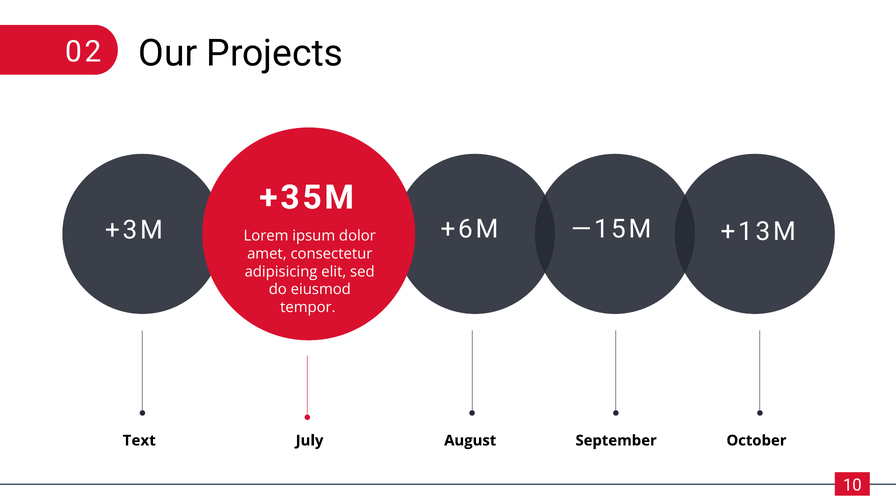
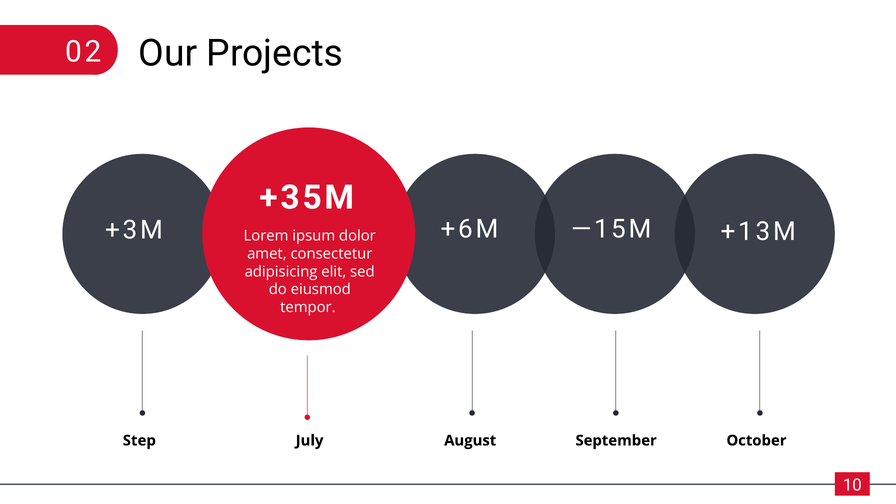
Text: Text -> Step
